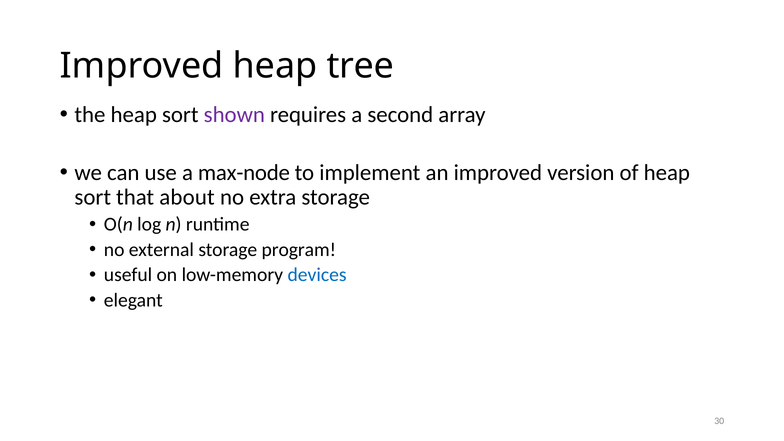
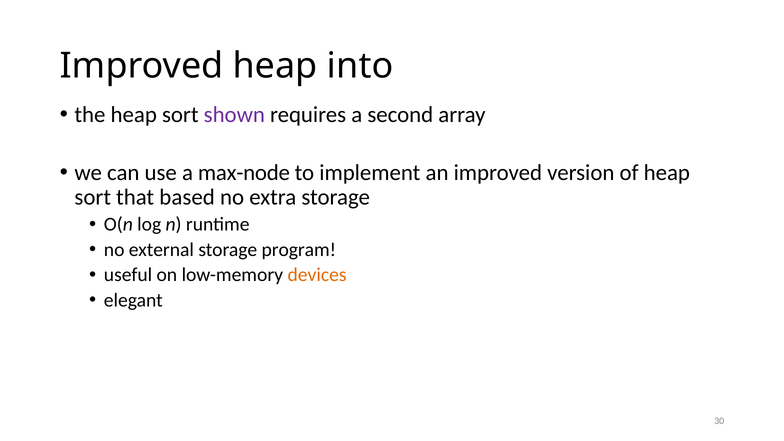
tree: tree -> into
about: about -> based
devices colour: blue -> orange
